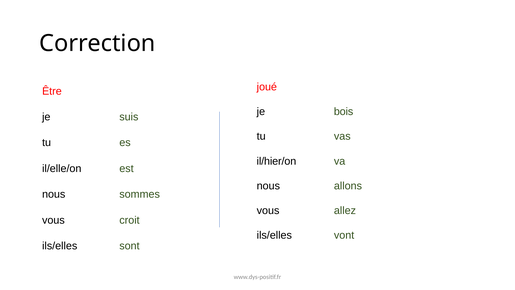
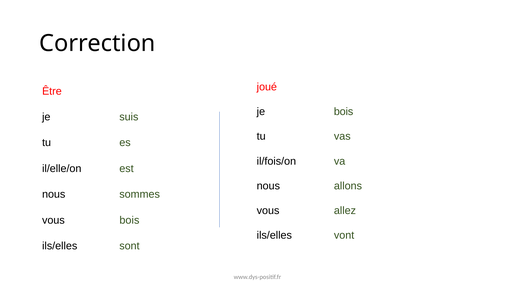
il/hier/on: il/hier/on -> il/fois/on
vous croit: croit -> bois
